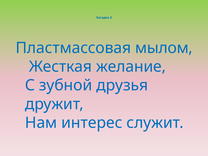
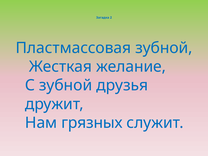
Пластмассовая мылом: мылом -> зубной
интерес: интерес -> грязных
